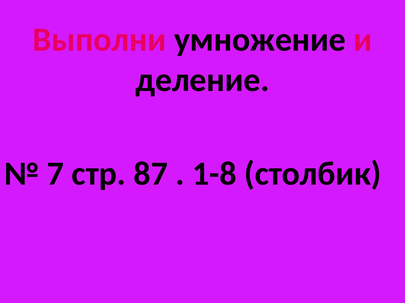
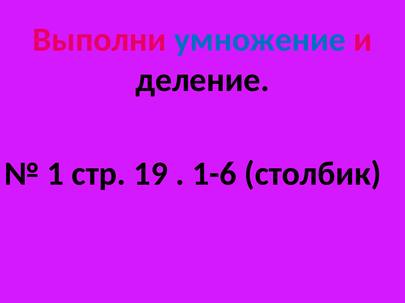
умножение colour: black -> blue
7: 7 -> 1
87: 87 -> 19
1-8: 1-8 -> 1-6
